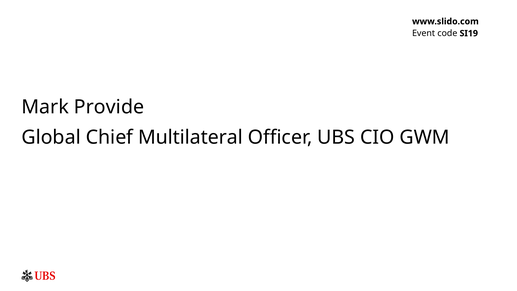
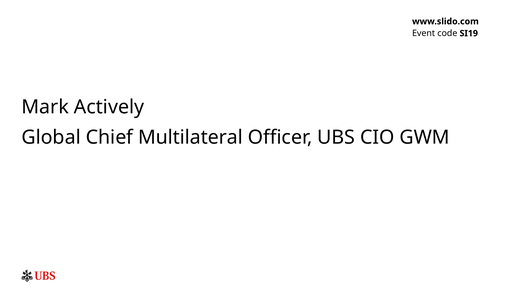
Provide: Provide -> Actively
